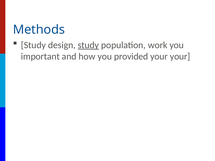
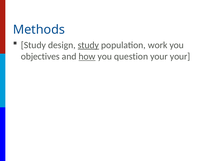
important: important -> objectives
how underline: none -> present
provided: provided -> question
